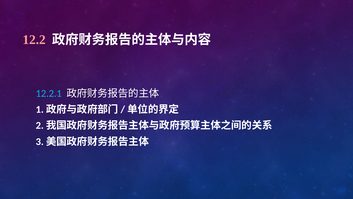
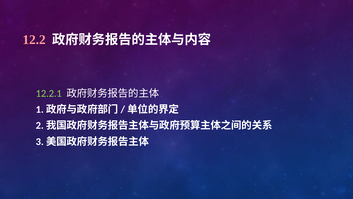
12.2.1 colour: light blue -> light green
